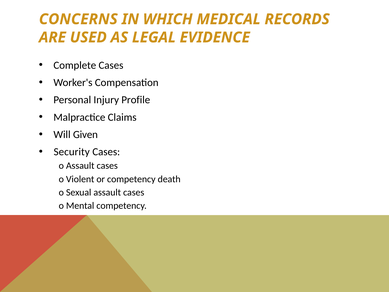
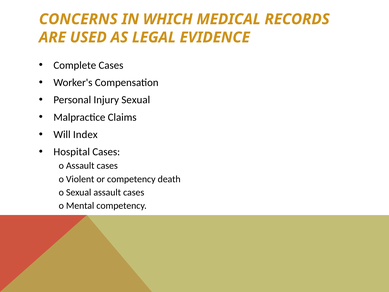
Injury Profile: Profile -> Sexual
Given: Given -> Index
Security: Security -> Hospital
